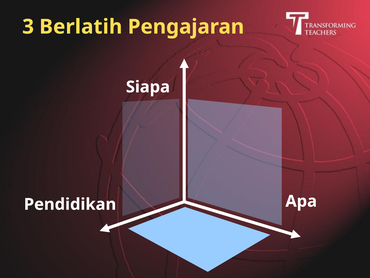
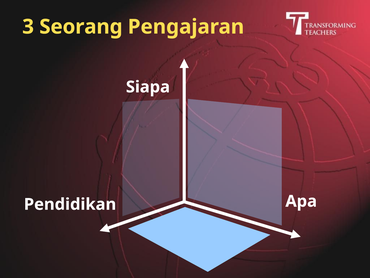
Berlatih: Berlatih -> Seorang
